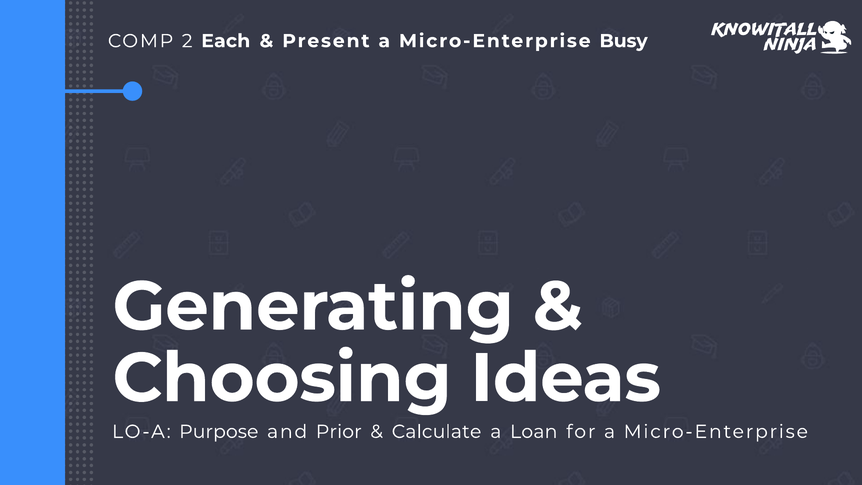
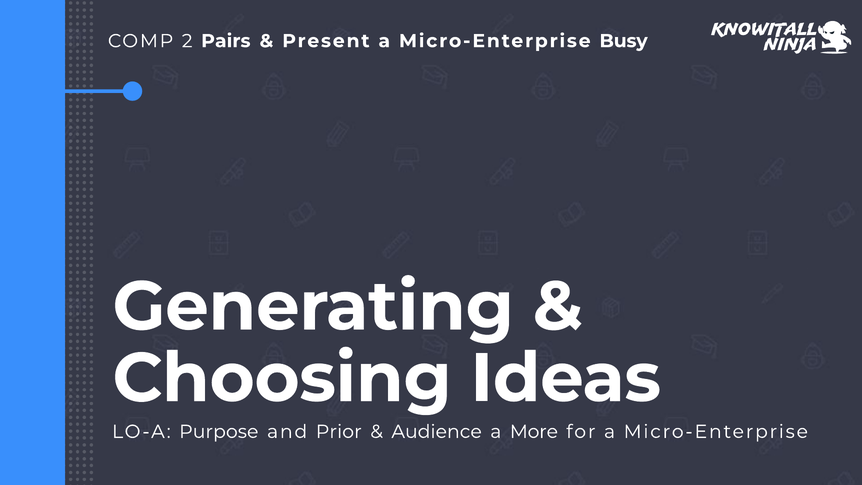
Each: Each -> Pairs
Calculate: Calculate -> Audience
Loan: Loan -> More
